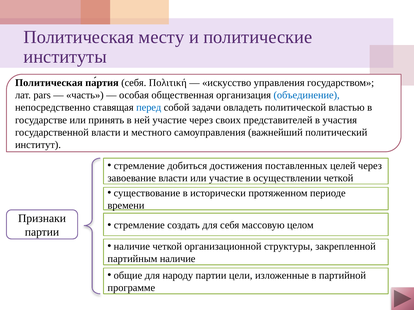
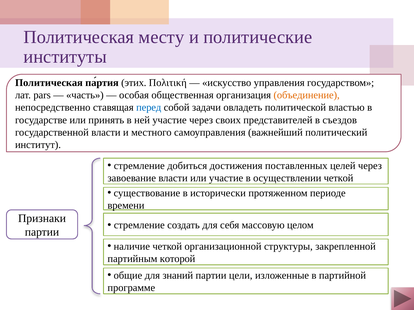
себя at (134, 83): себя -> этих
объединение colour: blue -> orange
участия: участия -> съездов
партийным наличие: наличие -> которой
народу: народу -> знаний
